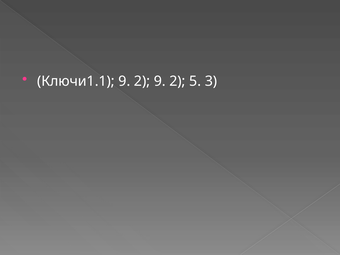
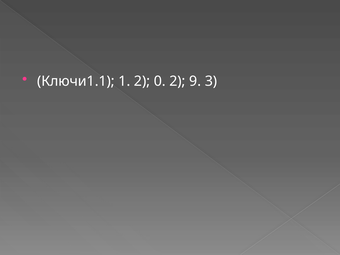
Ключи1.1 9: 9 -> 1
2 9: 9 -> 0
5: 5 -> 9
